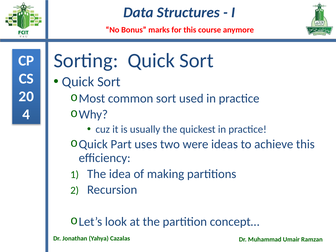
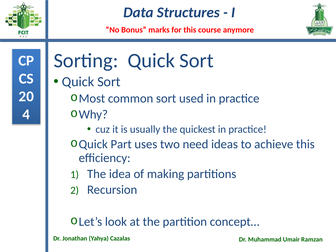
were: were -> need
